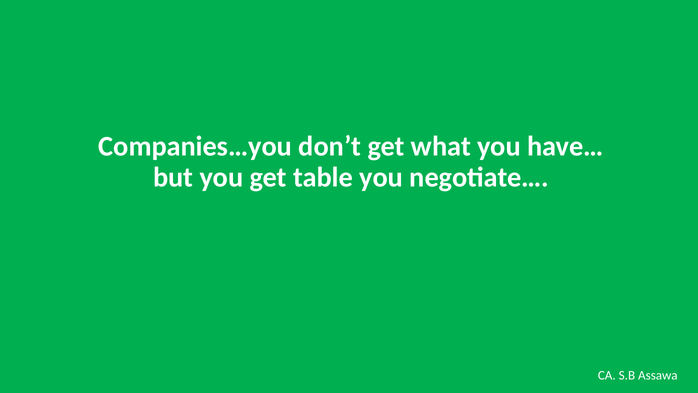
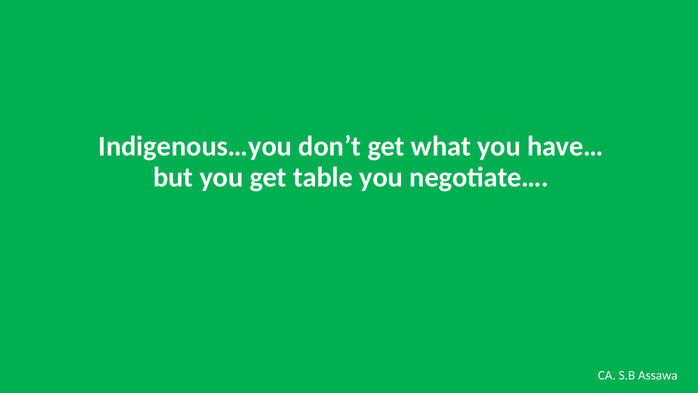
Companies…you: Companies…you -> Indigenous…you
